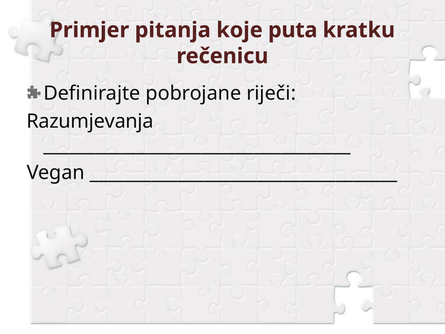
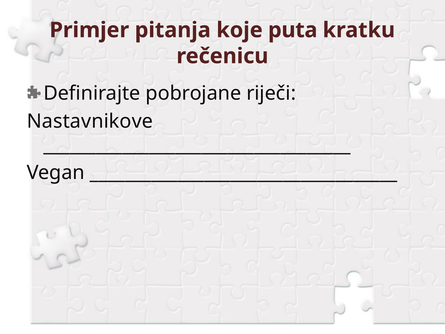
Razumjevanja: Razumjevanja -> Nastavnikove
